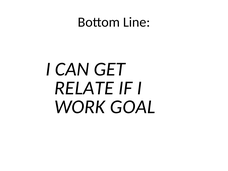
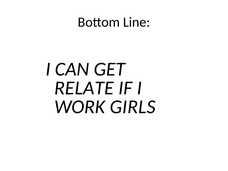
GOAL: GOAL -> GIRLS
